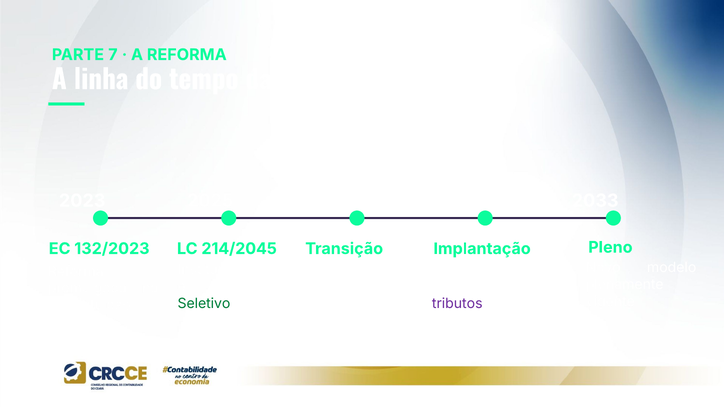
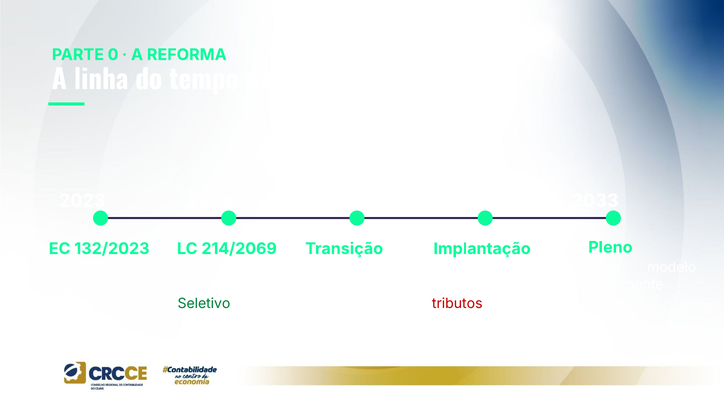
7: 7 -> 0
214/2045: 214/2045 -> 214/2069
tributos colour: purple -> red
